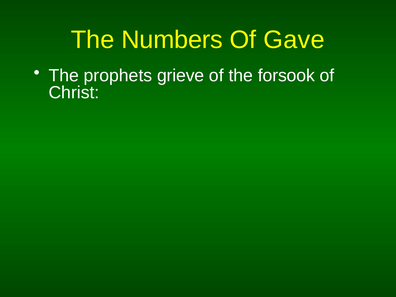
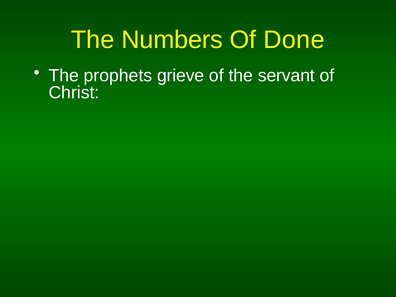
Gave: Gave -> Done
forsook: forsook -> servant
